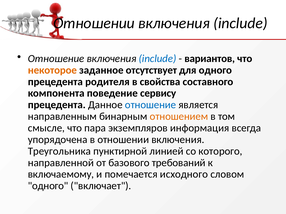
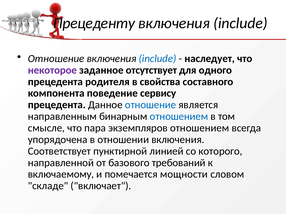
Отношении at (94, 23): Отношении -> Прецеденту
вариантов: вариантов -> наследует
некоторое colour: orange -> purple
отношением at (179, 117) colour: orange -> blue
экземпляров информация: информация -> отношением
Треугольника: Треугольника -> Соответствует
исходного: исходного -> мощности
одного at (48, 186): одного -> складе
